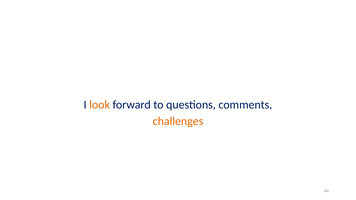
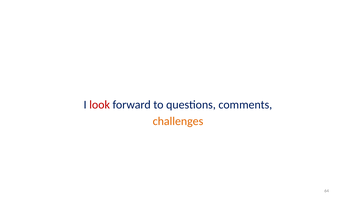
look colour: orange -> red
